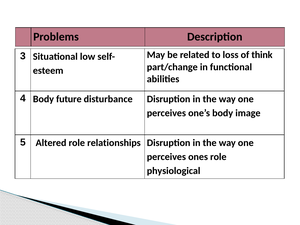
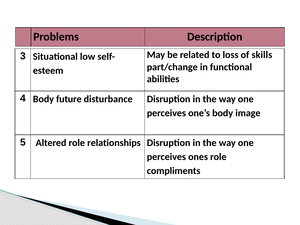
think: think -> skills
physiological: physiological -> compliments
